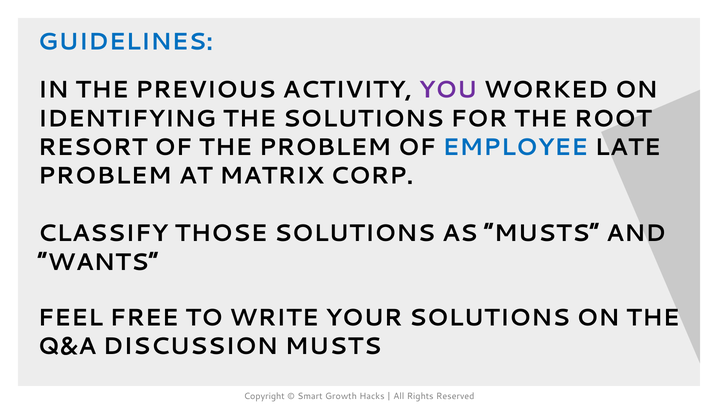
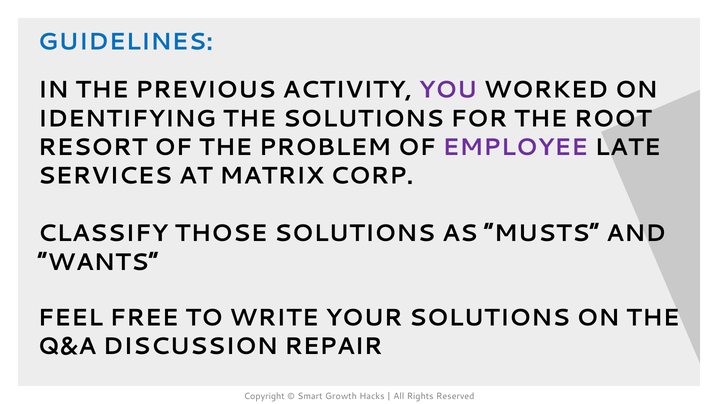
EMPLOYEE colour: blue -> purple
PROBLEM at (105, 176): PROBLEM -> SERVICES
DISCUSSION MUSTS: MUSTS -> REPAIR
